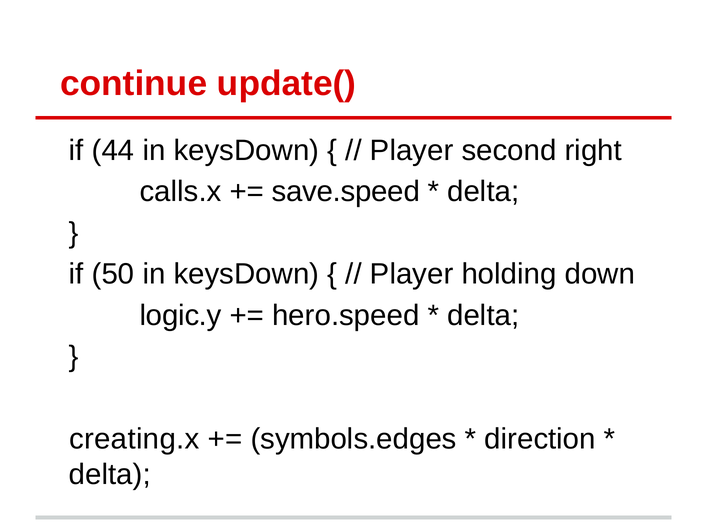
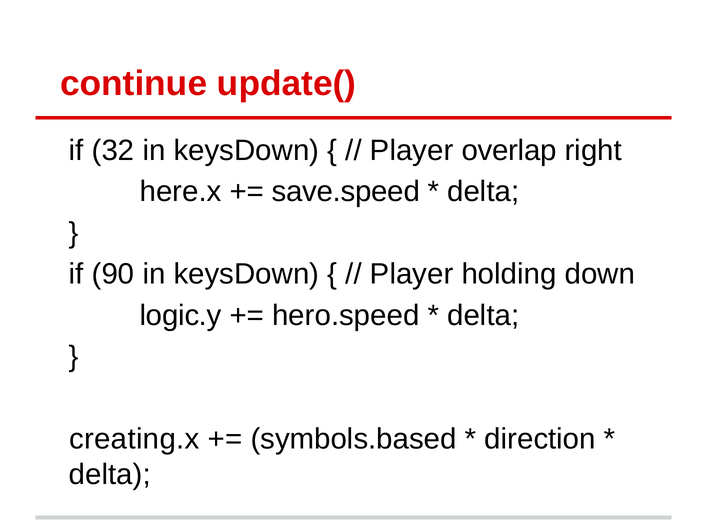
44: 44 -> 32
second: second -> overlap
calls.x: calls.x -> here.x
50: 50 -> 90
symbols.edges: symbols.edges -> symbols.based
